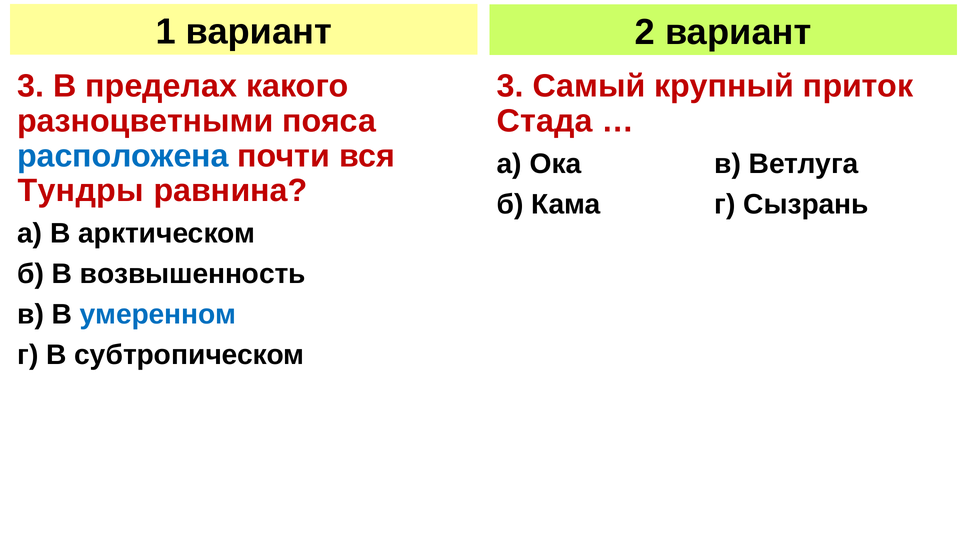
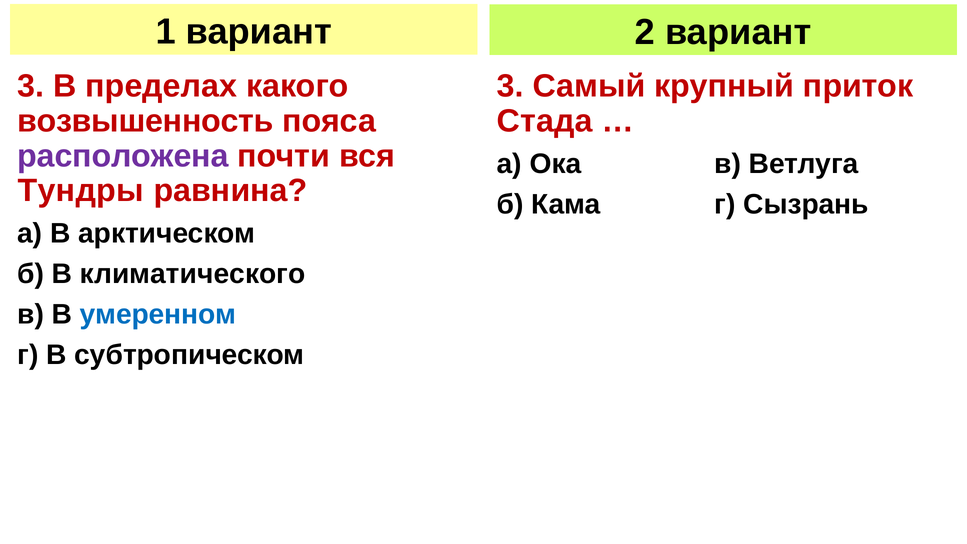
разноцветными: разноцветными -> возвышенность
расположена colour: blue -> purple
возвышенность: возвышенность -> климатического
